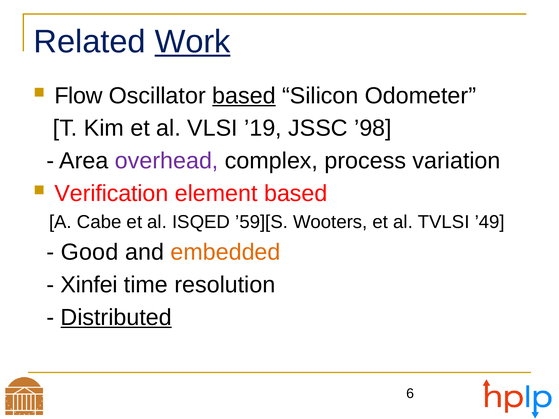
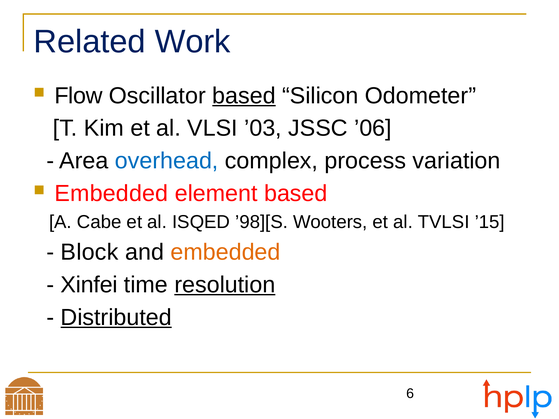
Work underline: present -> none
’19: ’19 -> ’03
’98: ’98 -> ’06
overhead colour: purple -> blue
Verification at (111, 194): Verification -> Embedded
’59][S: ’59][S -> ’98][S
’49: ’49 -> ’15
Good: Good -> Block
resolution underline: none -> present
